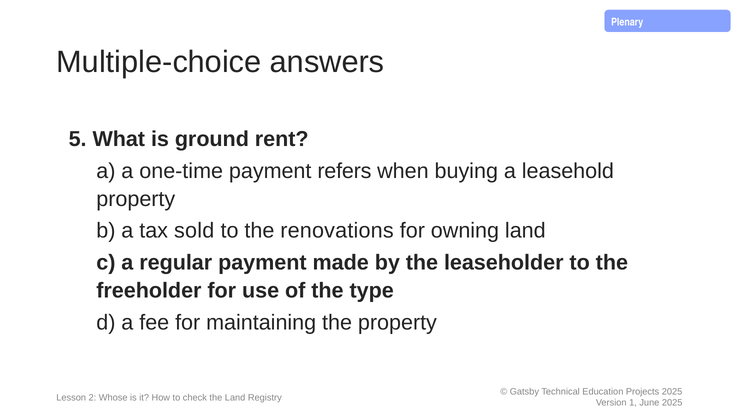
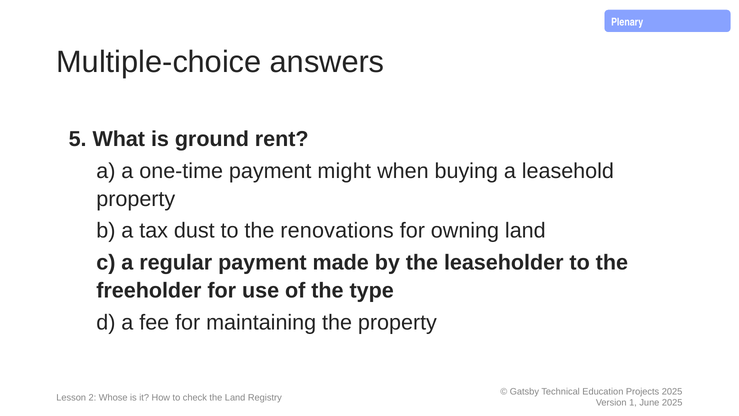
refers: refers -> might
sold: sold -> dust
